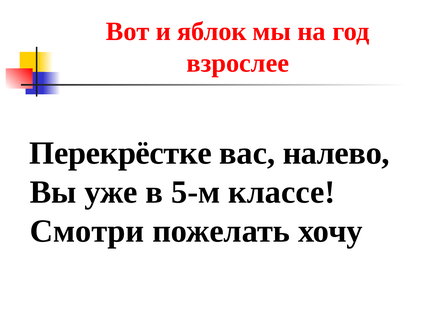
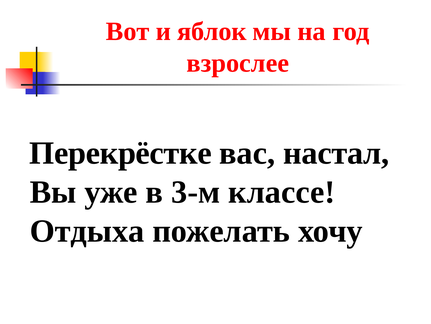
налево: налево -> настал
5-м: 5-м -> 3-м
Смотри: Смотри -> Отдыха
